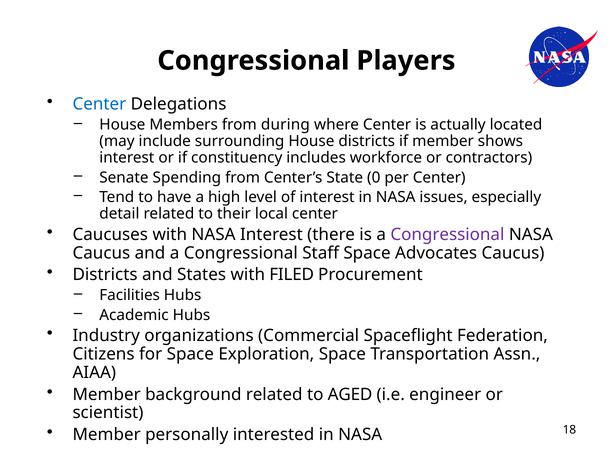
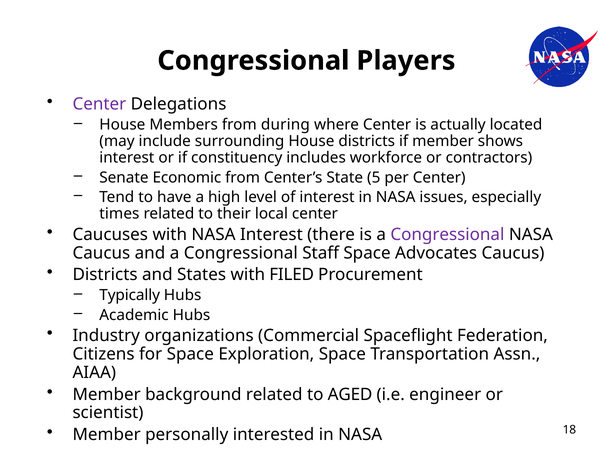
Center at (99, 104) colour: blue -> purple
Spending: Spending -> Economic
0: 0 -> 5
detail: detail -> times
Facilities: Facilities -> Typically
